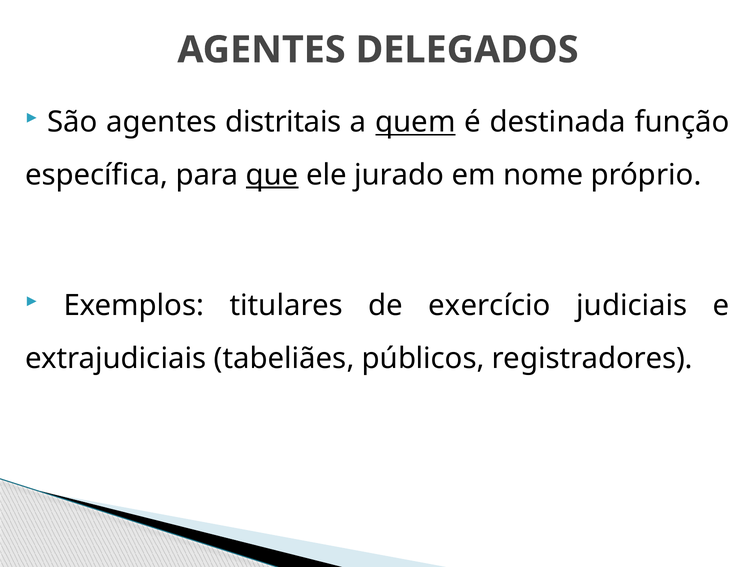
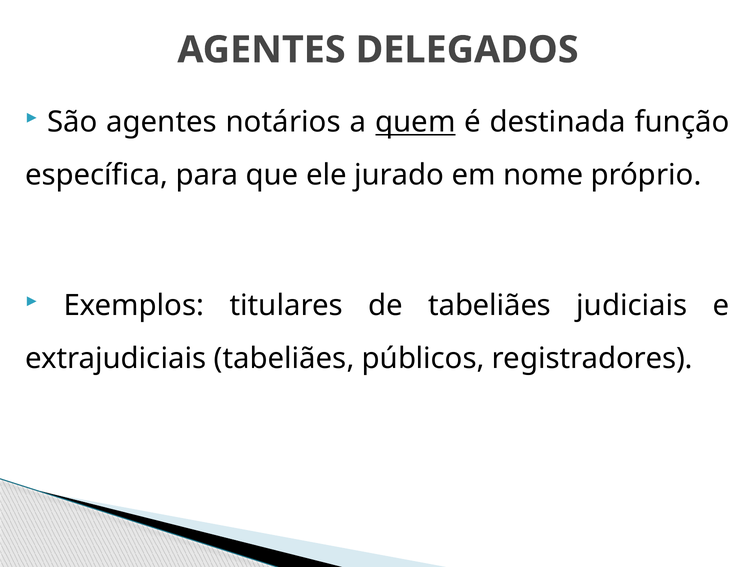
distritais: distritais -> notários
que underline: present -> none
de exercício: exercício -> tabeliães
